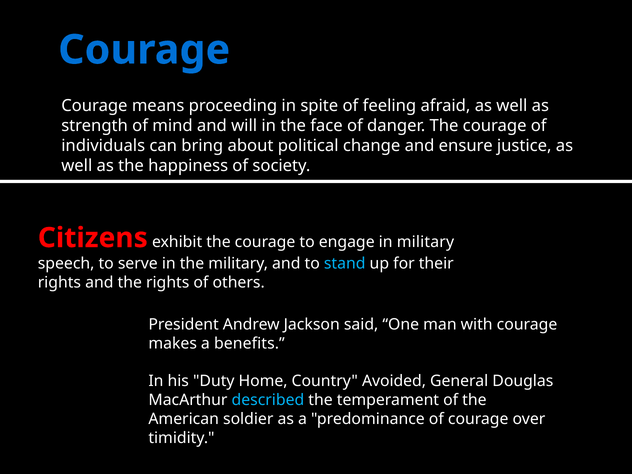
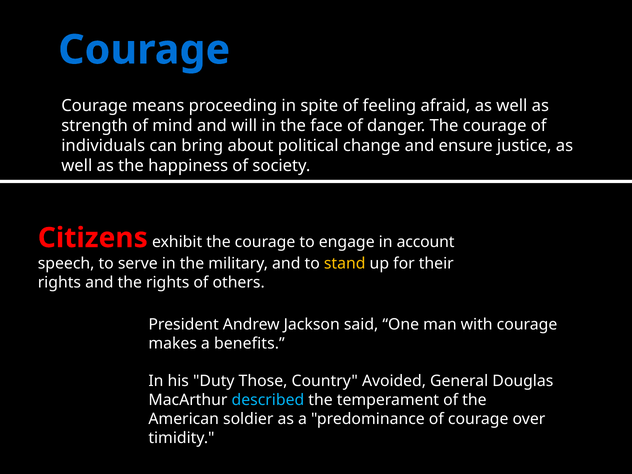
in military: military -> account
stand colour: light blue -> yellow
Home: Home -> Those
